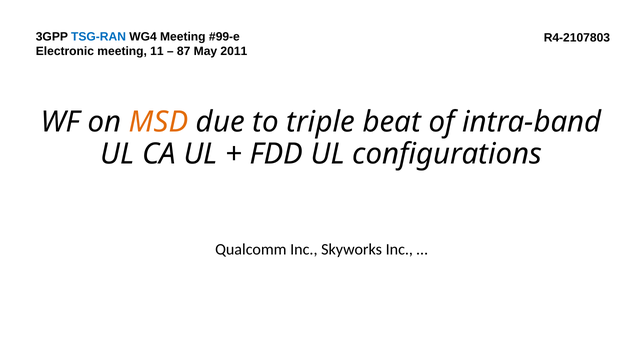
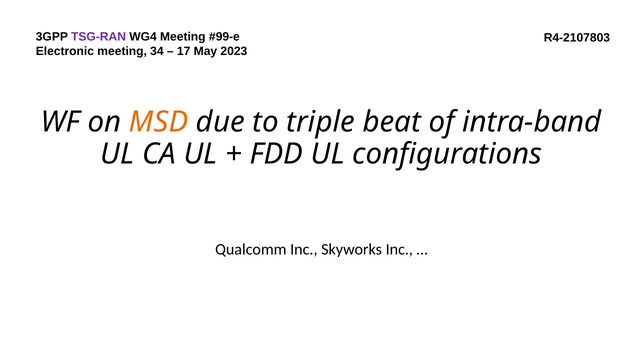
TSG-RAN colour: blue -> purple
11: 11 -> 34
87: 87 -> 17
2011: 2011 -> 2023
